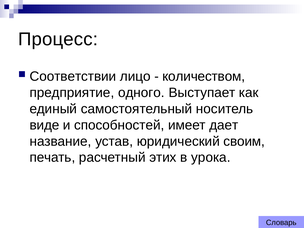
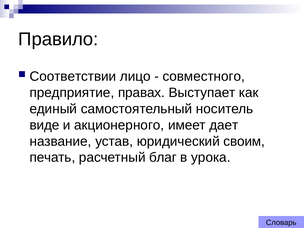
Процесс: Процесс -> Правило
количеством: количеством -> совместного
одного: одного -> правах
способностей: способностей -> акционерного
этих: этих -> благ
